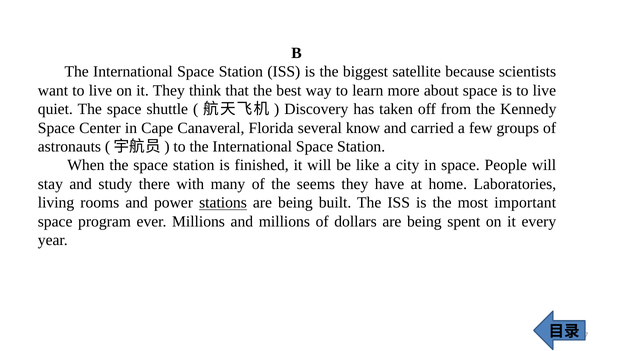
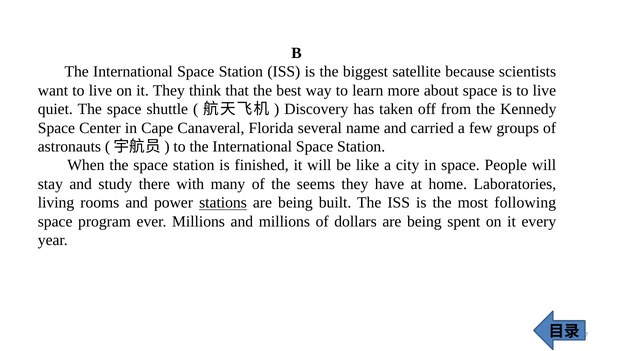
know: know -> name
important: important -> following
